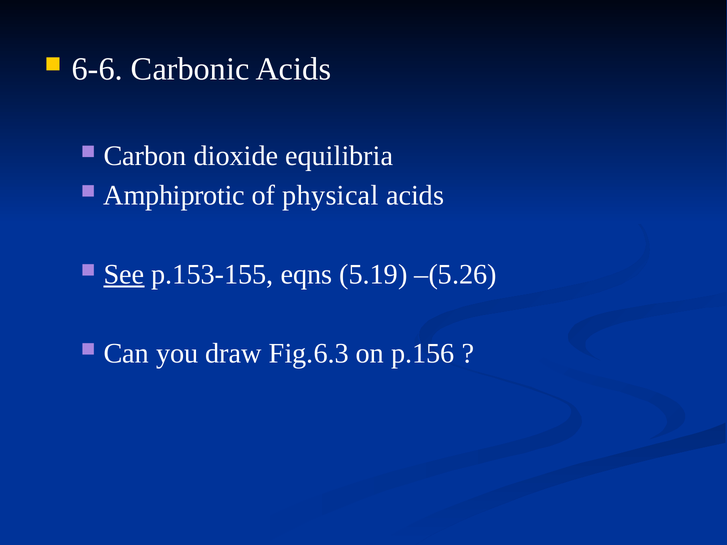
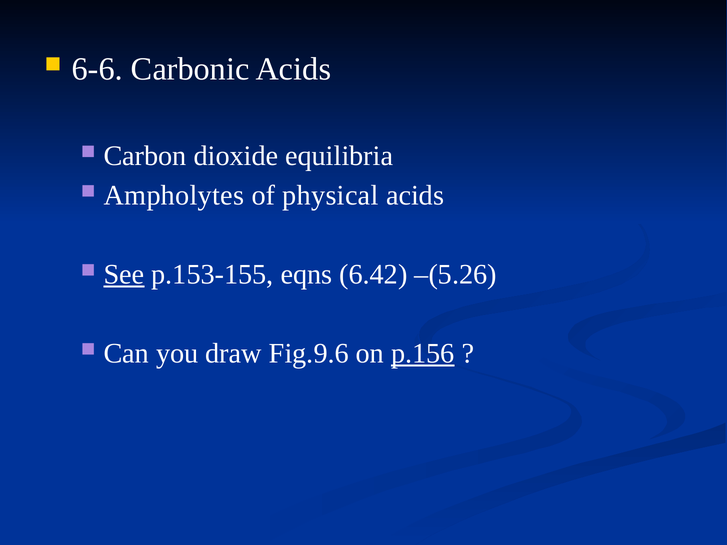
Amphiprotic: Amphiprotic -> Ampholytes
5.19: 5.19 -> 6.42
Fig.6.3: Fig.6.3 -> Fig.9.6
p.156 underline: none -> present
